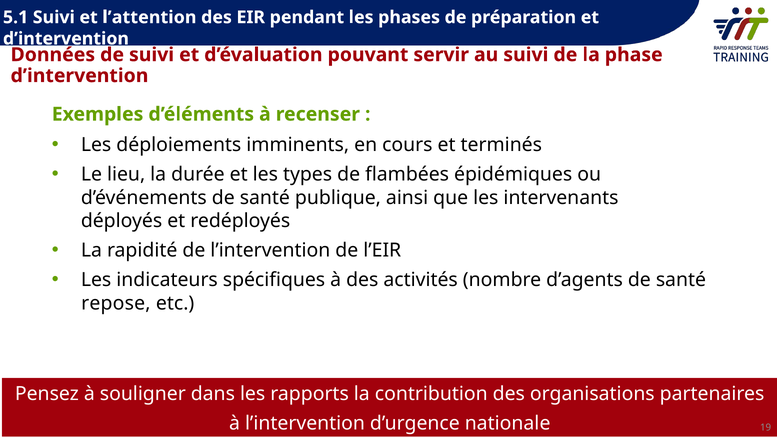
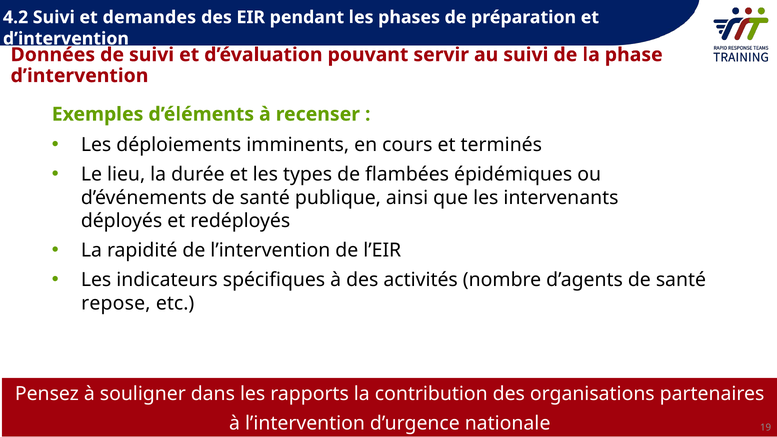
5.1: 5.1 -> 4.2
lʼattention: lʼattention -> demandes
